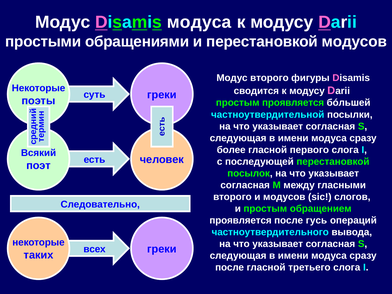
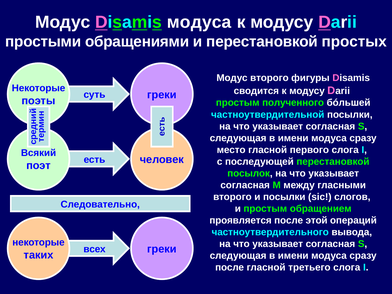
перестановкой модусов: модусов -> простых
простым проявляется: проявляется -> полученного
более: более -> место
и модусов: модусов -> посылки
гусь: гусь -> этой
